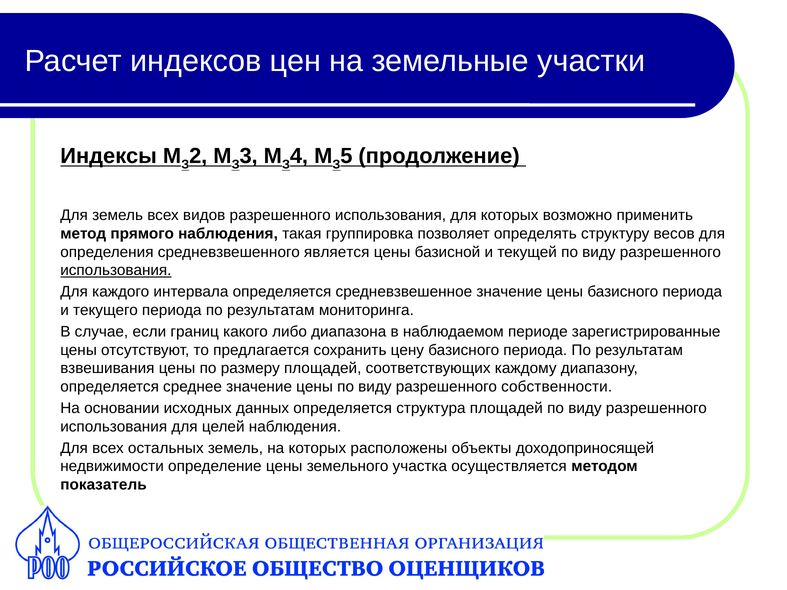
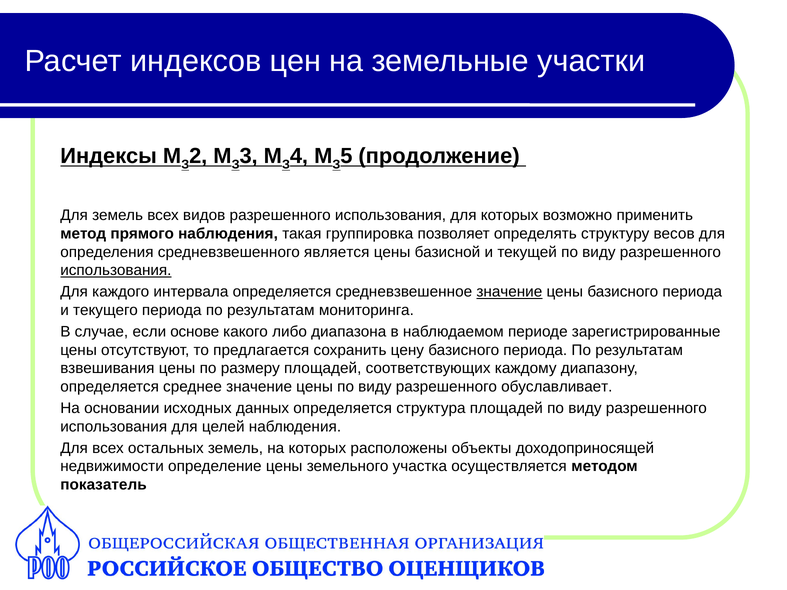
значение at (509, 292) underline: none -> present
границ: границ -> основе
собственности: собственности -> обуславливает
